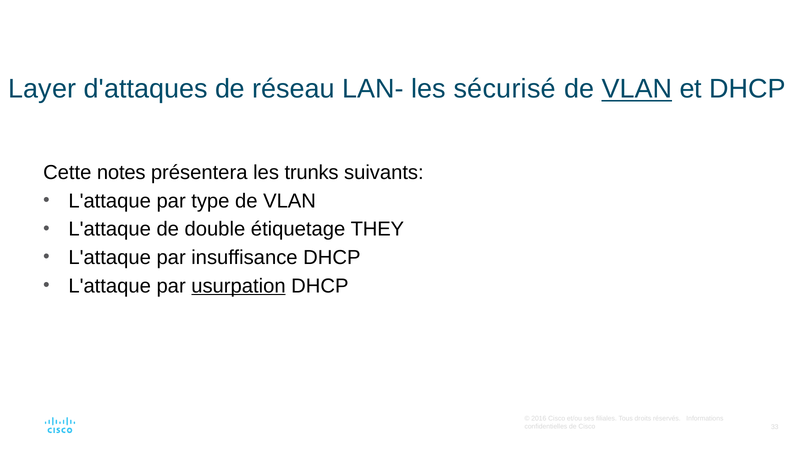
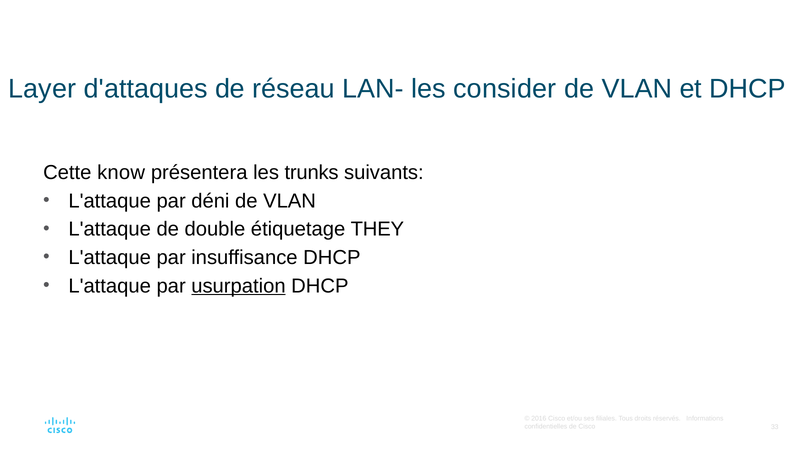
sécurisé: sécurisé -> consider
VLAN at (637, 89) underline: present -> none
notes: notes -> know
type: type -> déni
